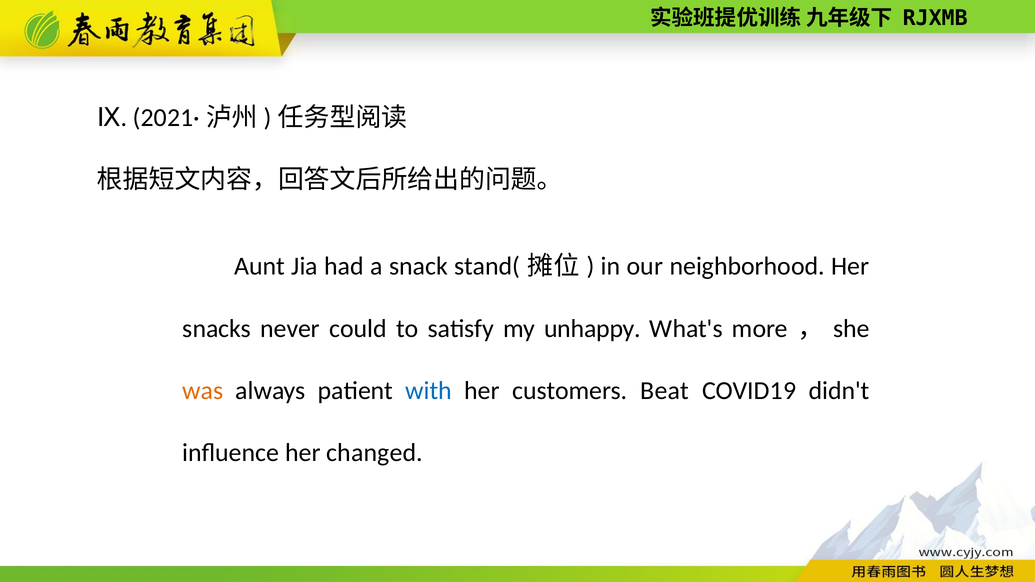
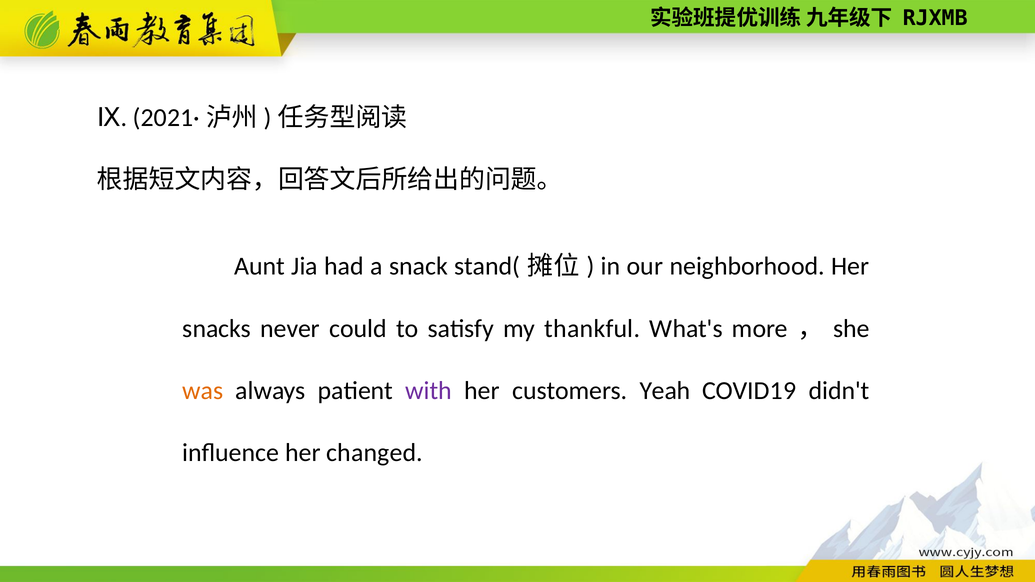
unhappy: unhappy -> thankful
with colour: blue -> purple
Beat: Beat -> Yeah
